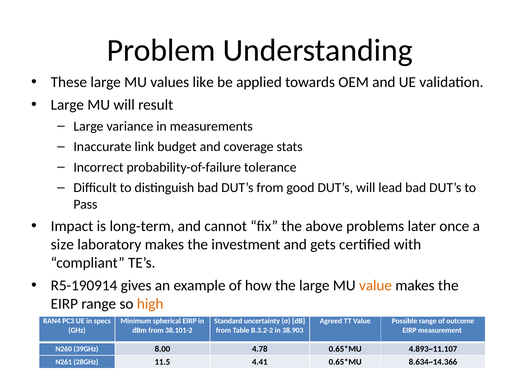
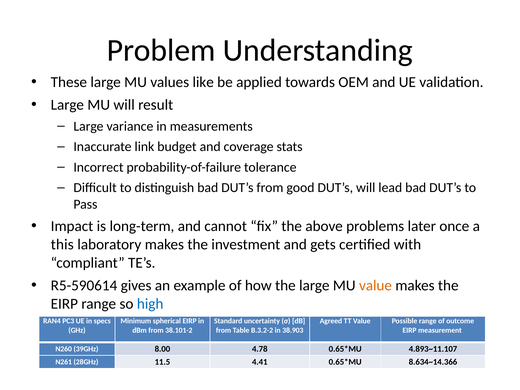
size: size -> this
R5-190914: R5-190914 -> R5-590614
high colour: orange -> blue
